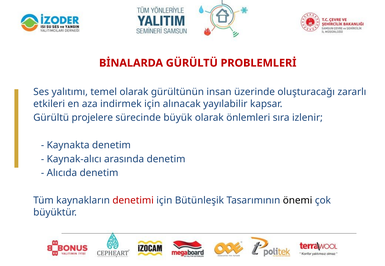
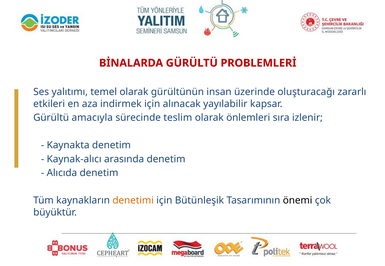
projelere: projelere -> amacıyla
büyük: büyük -> teslim
denetimi colour: red -> orange
